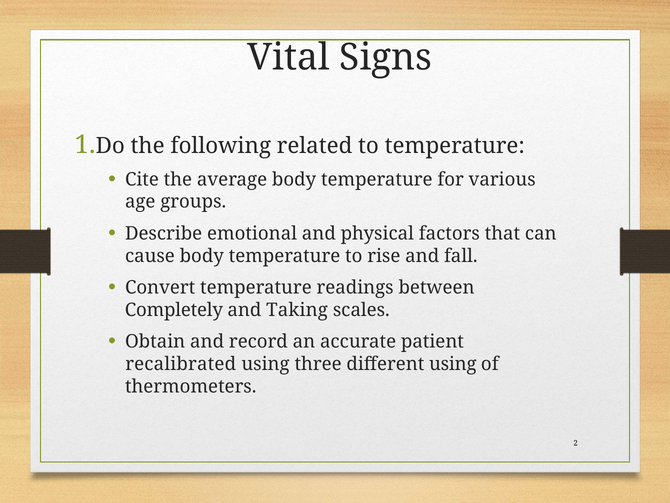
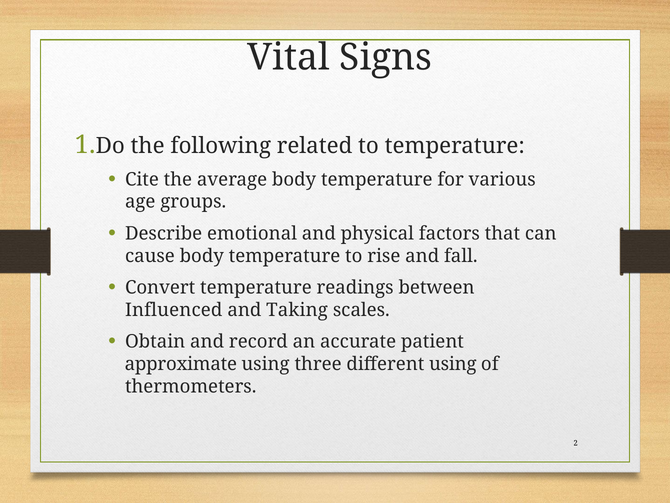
Completely: Completely -> Influenced
recalibrated: recalibrated -> approximate
